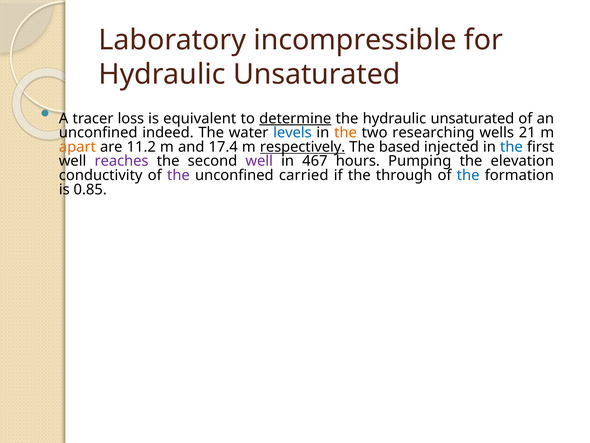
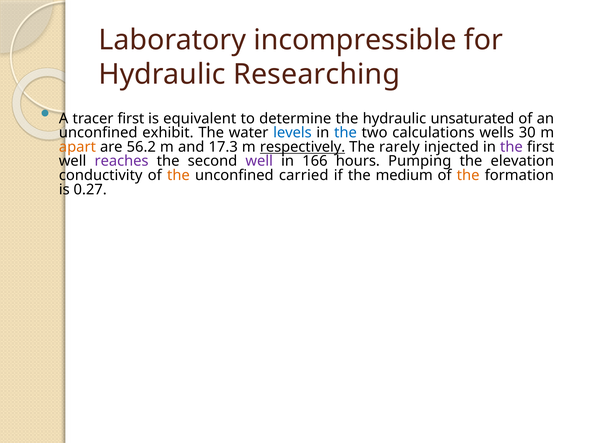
Unsaturated at (317, 74): Unsaturated -> Researching
tracer loss: loss -> first
determine underline: present -> none
indeed: indeed -> exhibit
the at (346, 133) colour: orange -> blue
researching: researching -> calculations
21: 21 -> 30
11.2: 11.2 -> 56.2
17.4: 17.4 -> 17.3
based: based -> rarely
the at (511, 147) colour: blue -> purple
467: 467 -> 166
the at (178, 175) colour: purple -> orange
through: through -> medium
the at (468, 175) colour: blue -> orange
0.85: 0.85 -> 0.27
